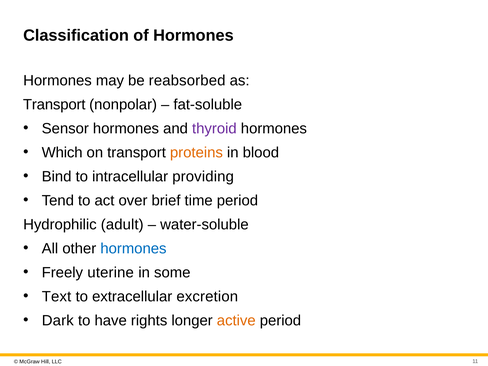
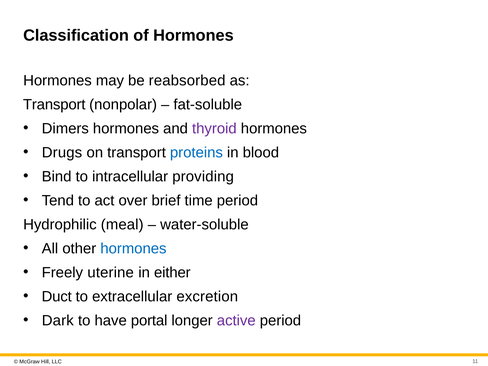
Sensor: Sensor -> Dimers
Which: Which -> Drugs
proteins colour: orange -> blue
adult: adult -> meal
some: some -> either
Text: Text -> Duct
rights: rights -> portal
active colour: orange -> purple
